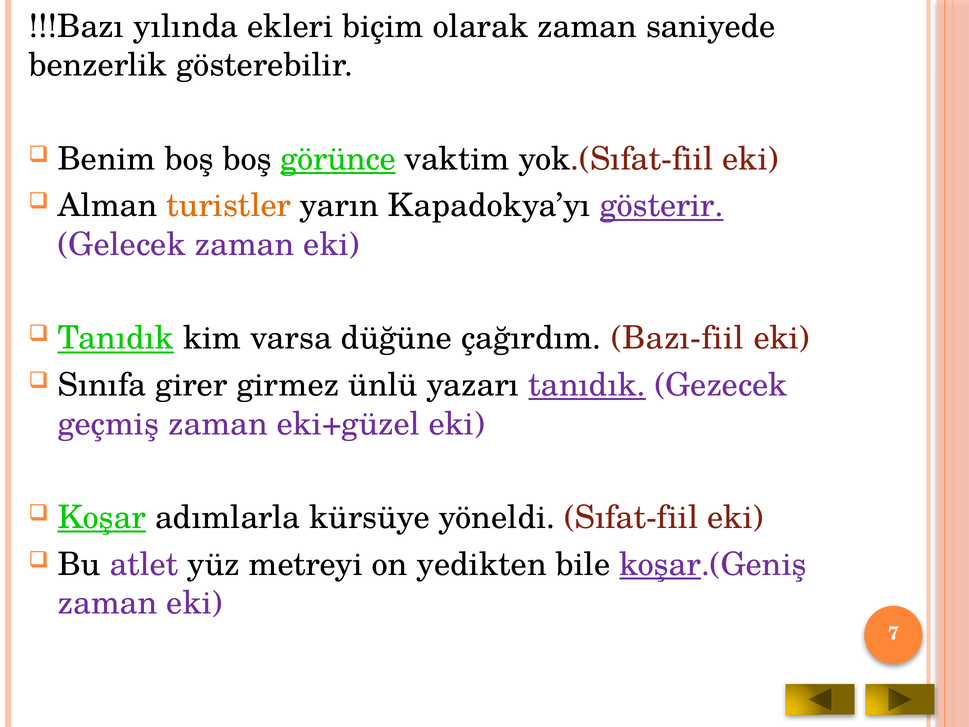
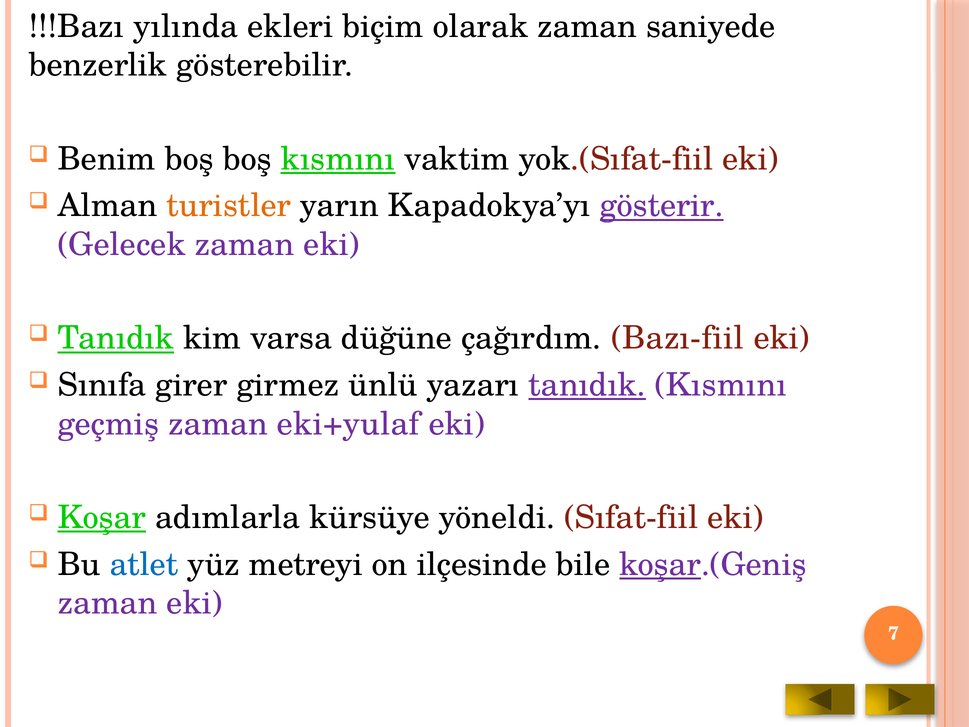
boş görünce: görünce -> kısmını
tanıdık Gezecek: Gezecek -> Kısmını
eki+güzel: eki+güzel -> eki+yulaf
atlet colour: purple -> blue
yedikten: yedikten -> ilçesinde
